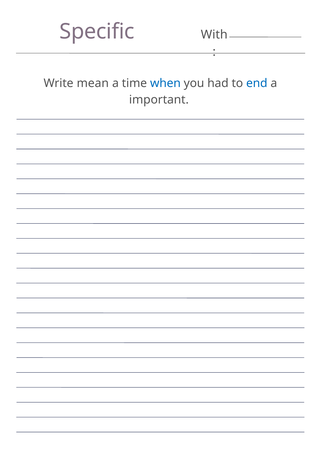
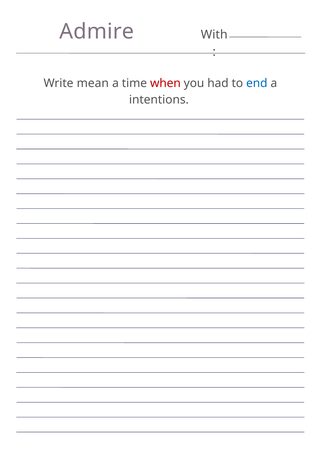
Specific: Specific -> Admire
when colour: blue -> red
important: important -> intentions
